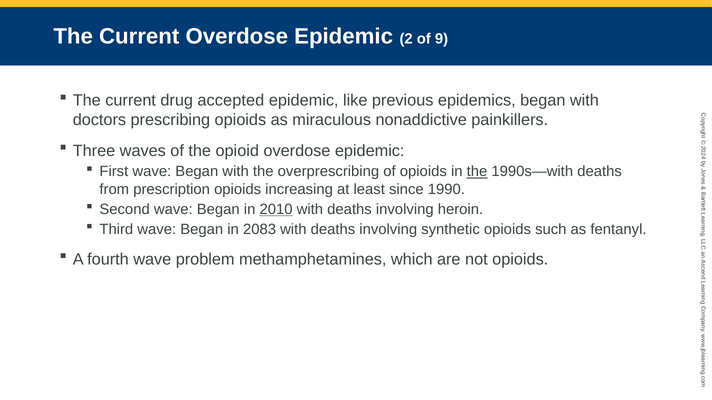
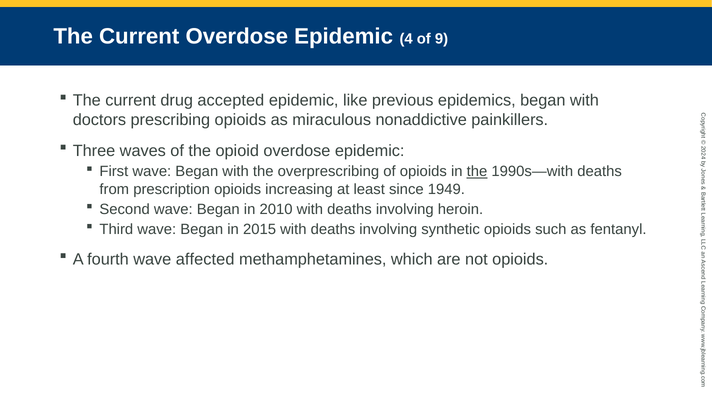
Epidemic 2: 2 -> 4
1990: 1990 -> 1949
2010 underline: present -> none
2083: 2083 -> 2015
problem: problem -> affected
